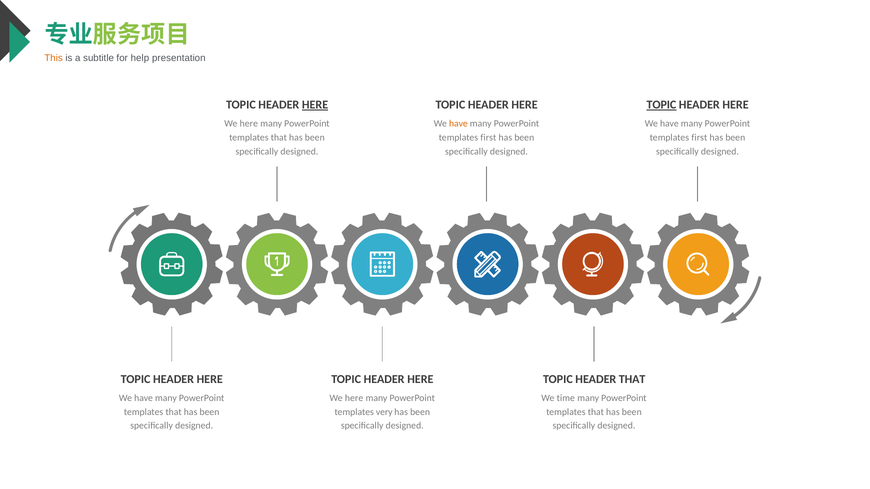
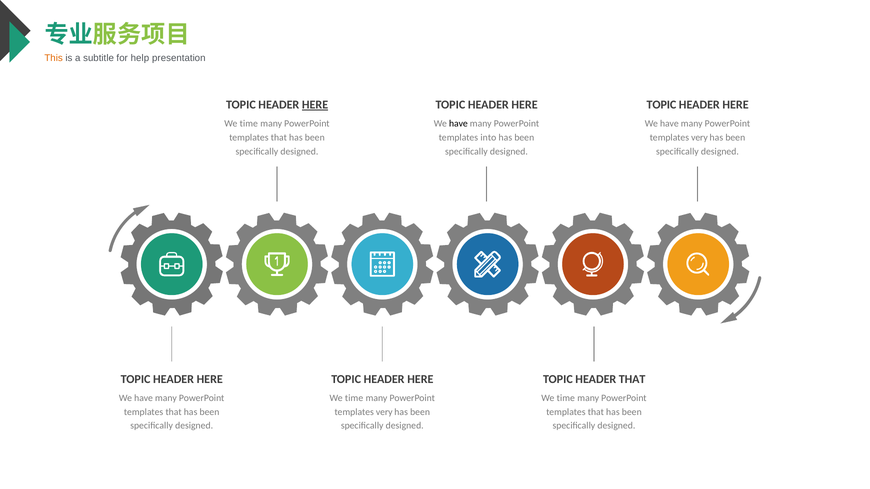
TOPIC at (661, 105) underline: present -> none
here at (249, 124): here -> time
have at (458, 124) colour: orange -> black
first at (488, 138): first -> into
first at (699, 138): first -> very
here at (354, 398): here -> time
